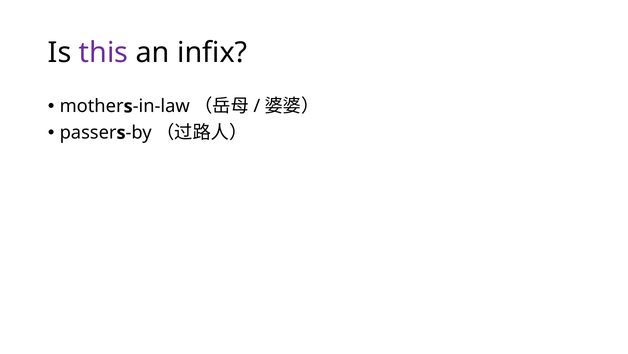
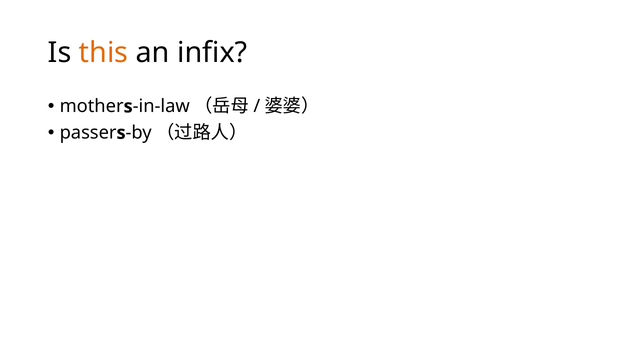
this colour: purple -> orange
